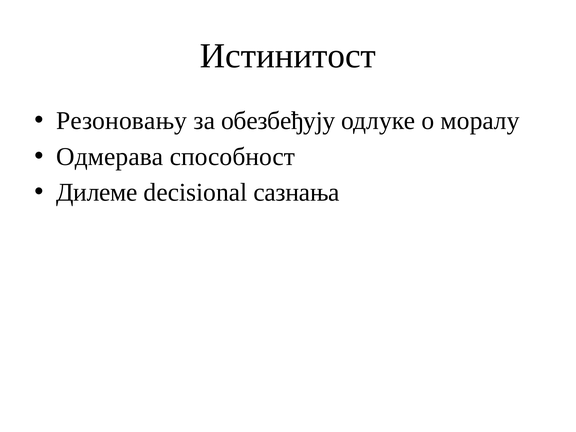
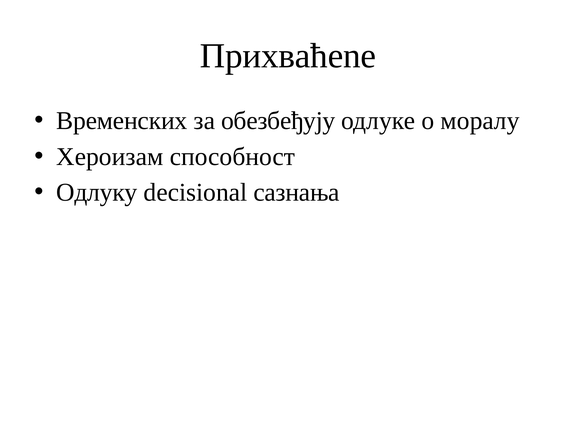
Истинитост: Истинитост -> Прихвaћene
Резоновању: Резоновању -> Временских
Одмерава: Одмерава -> Хероизам
Дилеме: Дилеме -> Одлуку
